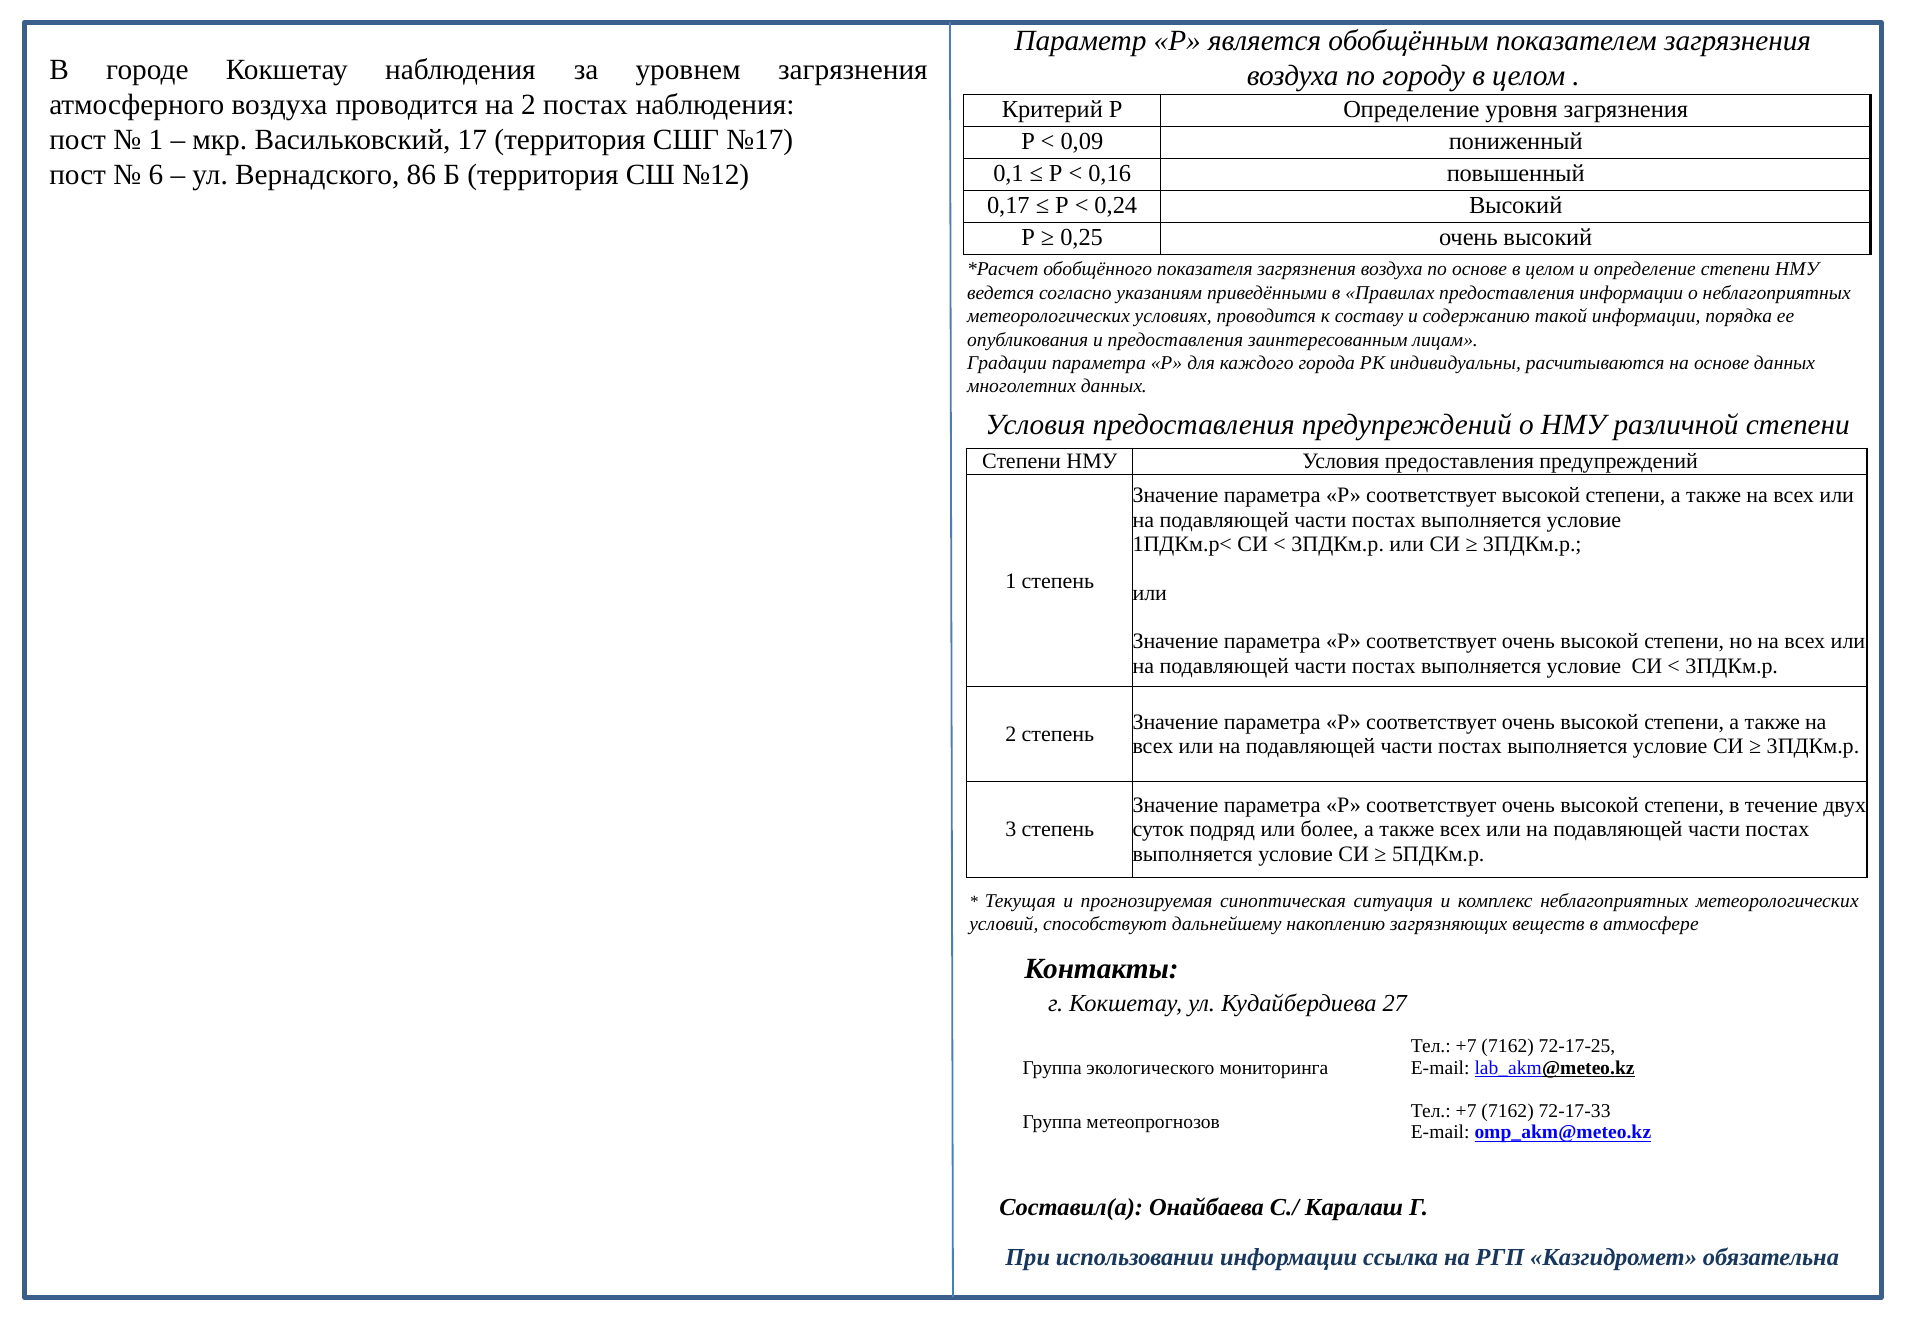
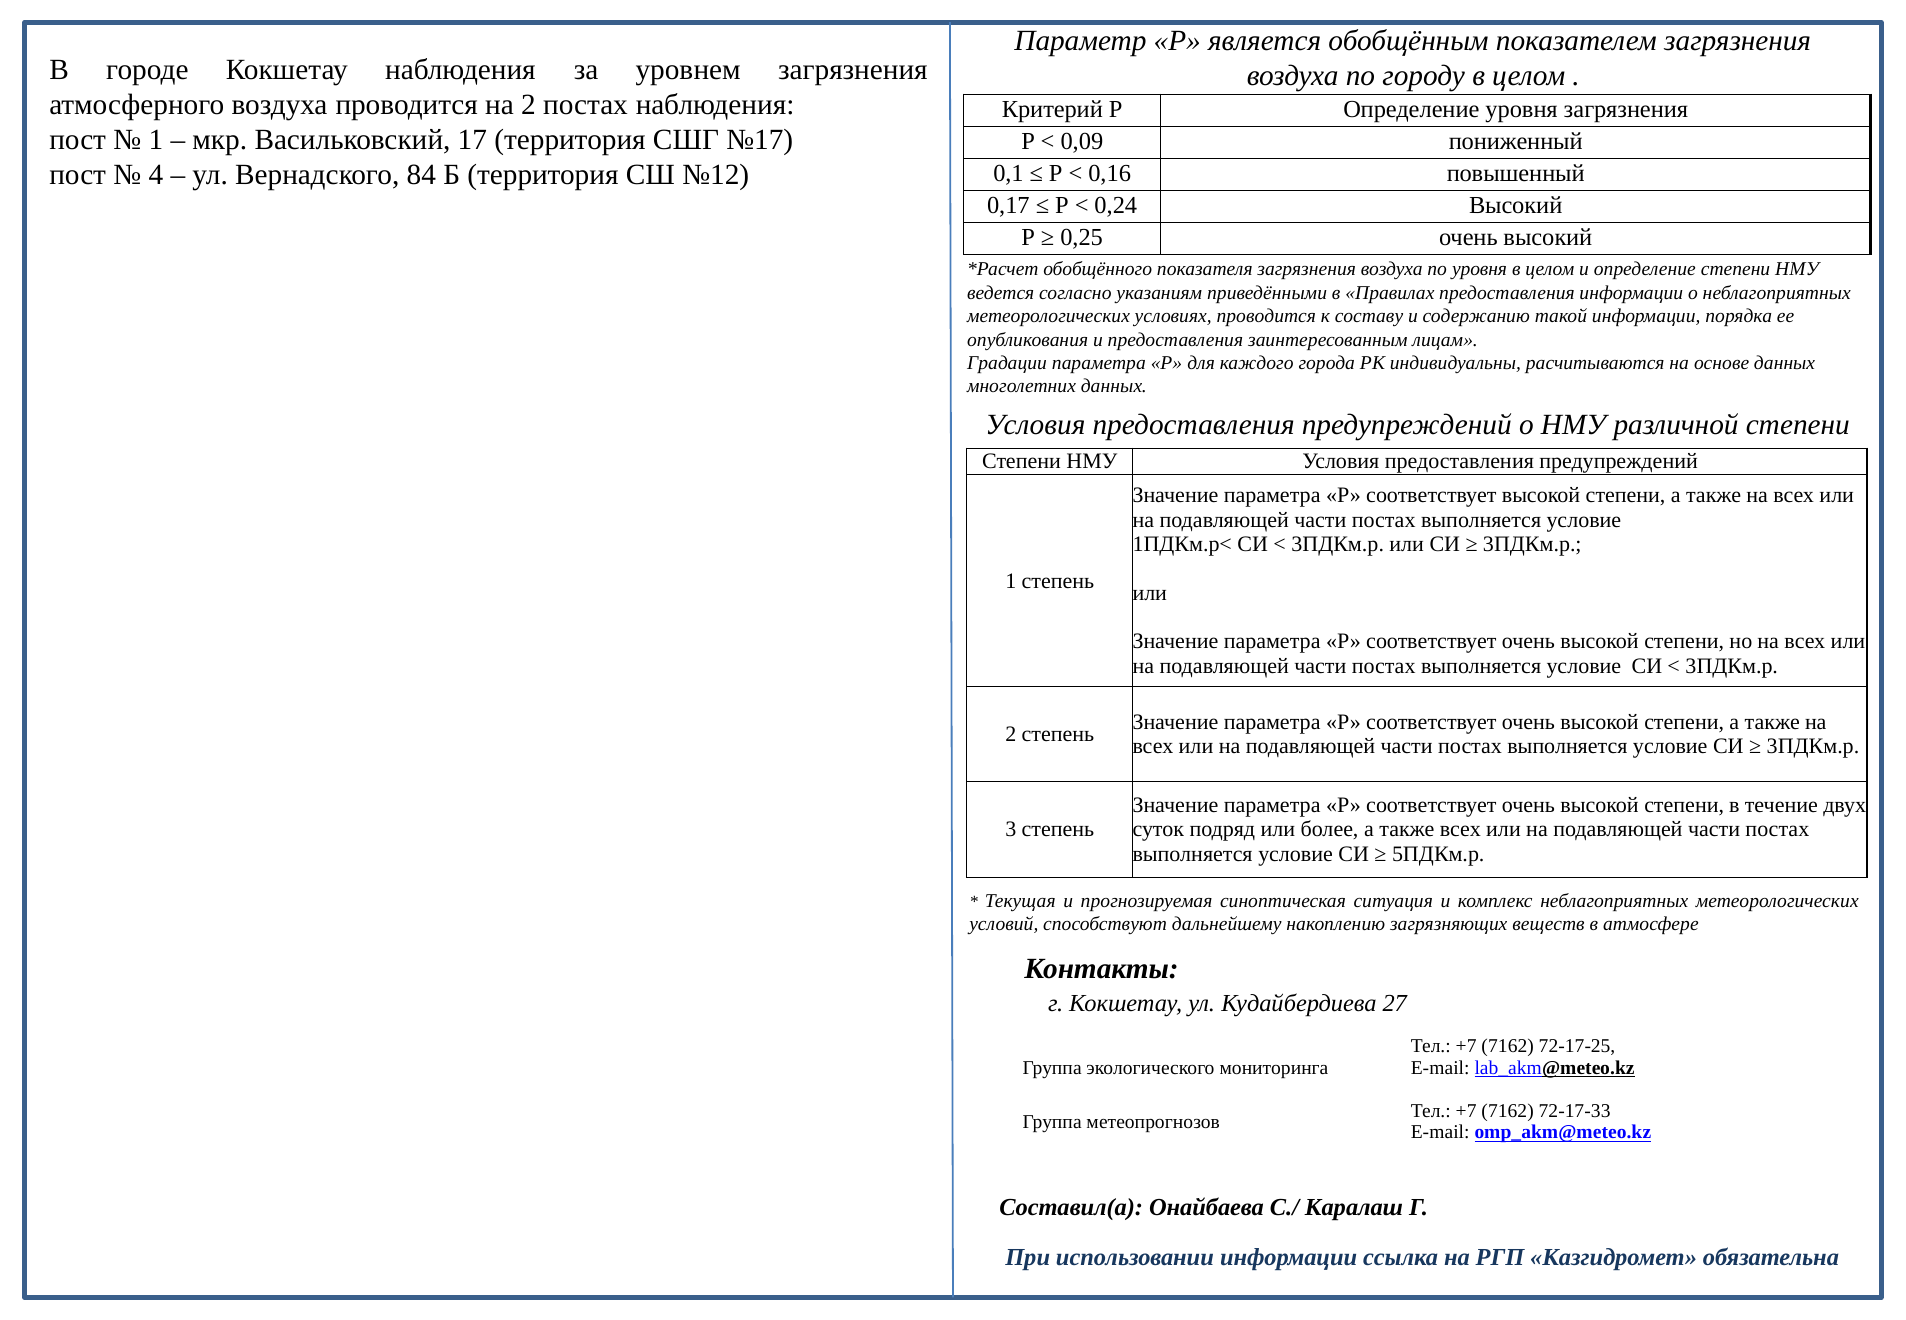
6: 6 -> 4
86: 86 -> 84
по основе: основе -> уровня
